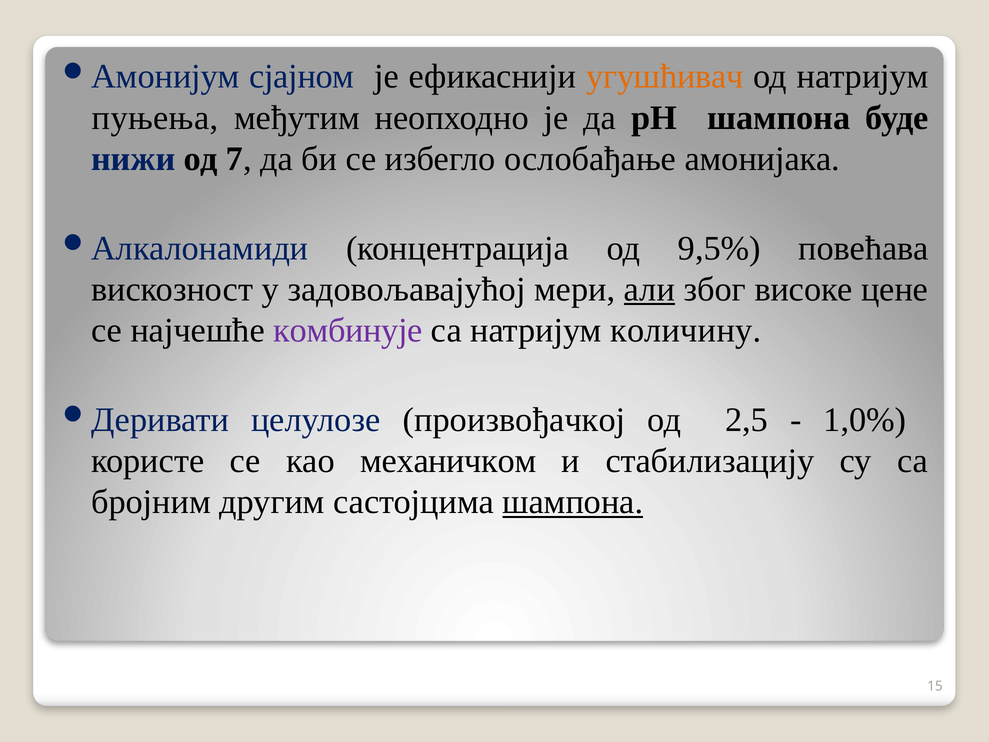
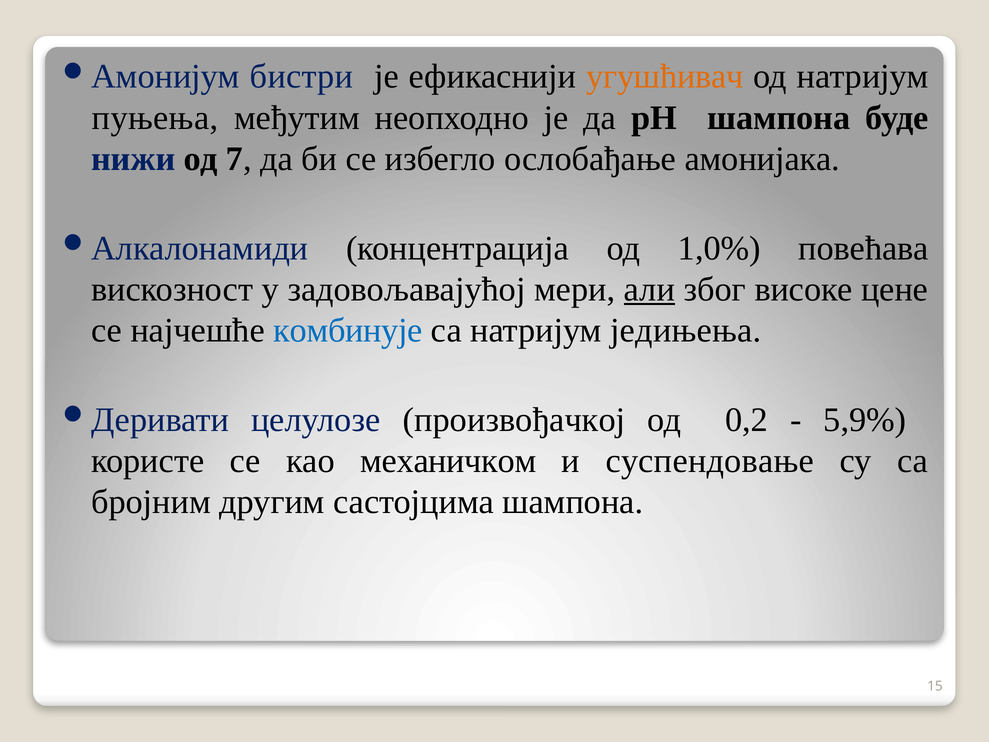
сјајном: сјајном -> бистри
9,5%: 9,5% -> 1,0%
комбинује colour: purple -> blue
количину: количину -> једињења
2,5: 2,5 -> 0,2
1,0%: 1,0% -> 5,9%
стабилизацију: стабилизацију -> суспендовање
шампона at (573, 502) underline: present -> none
